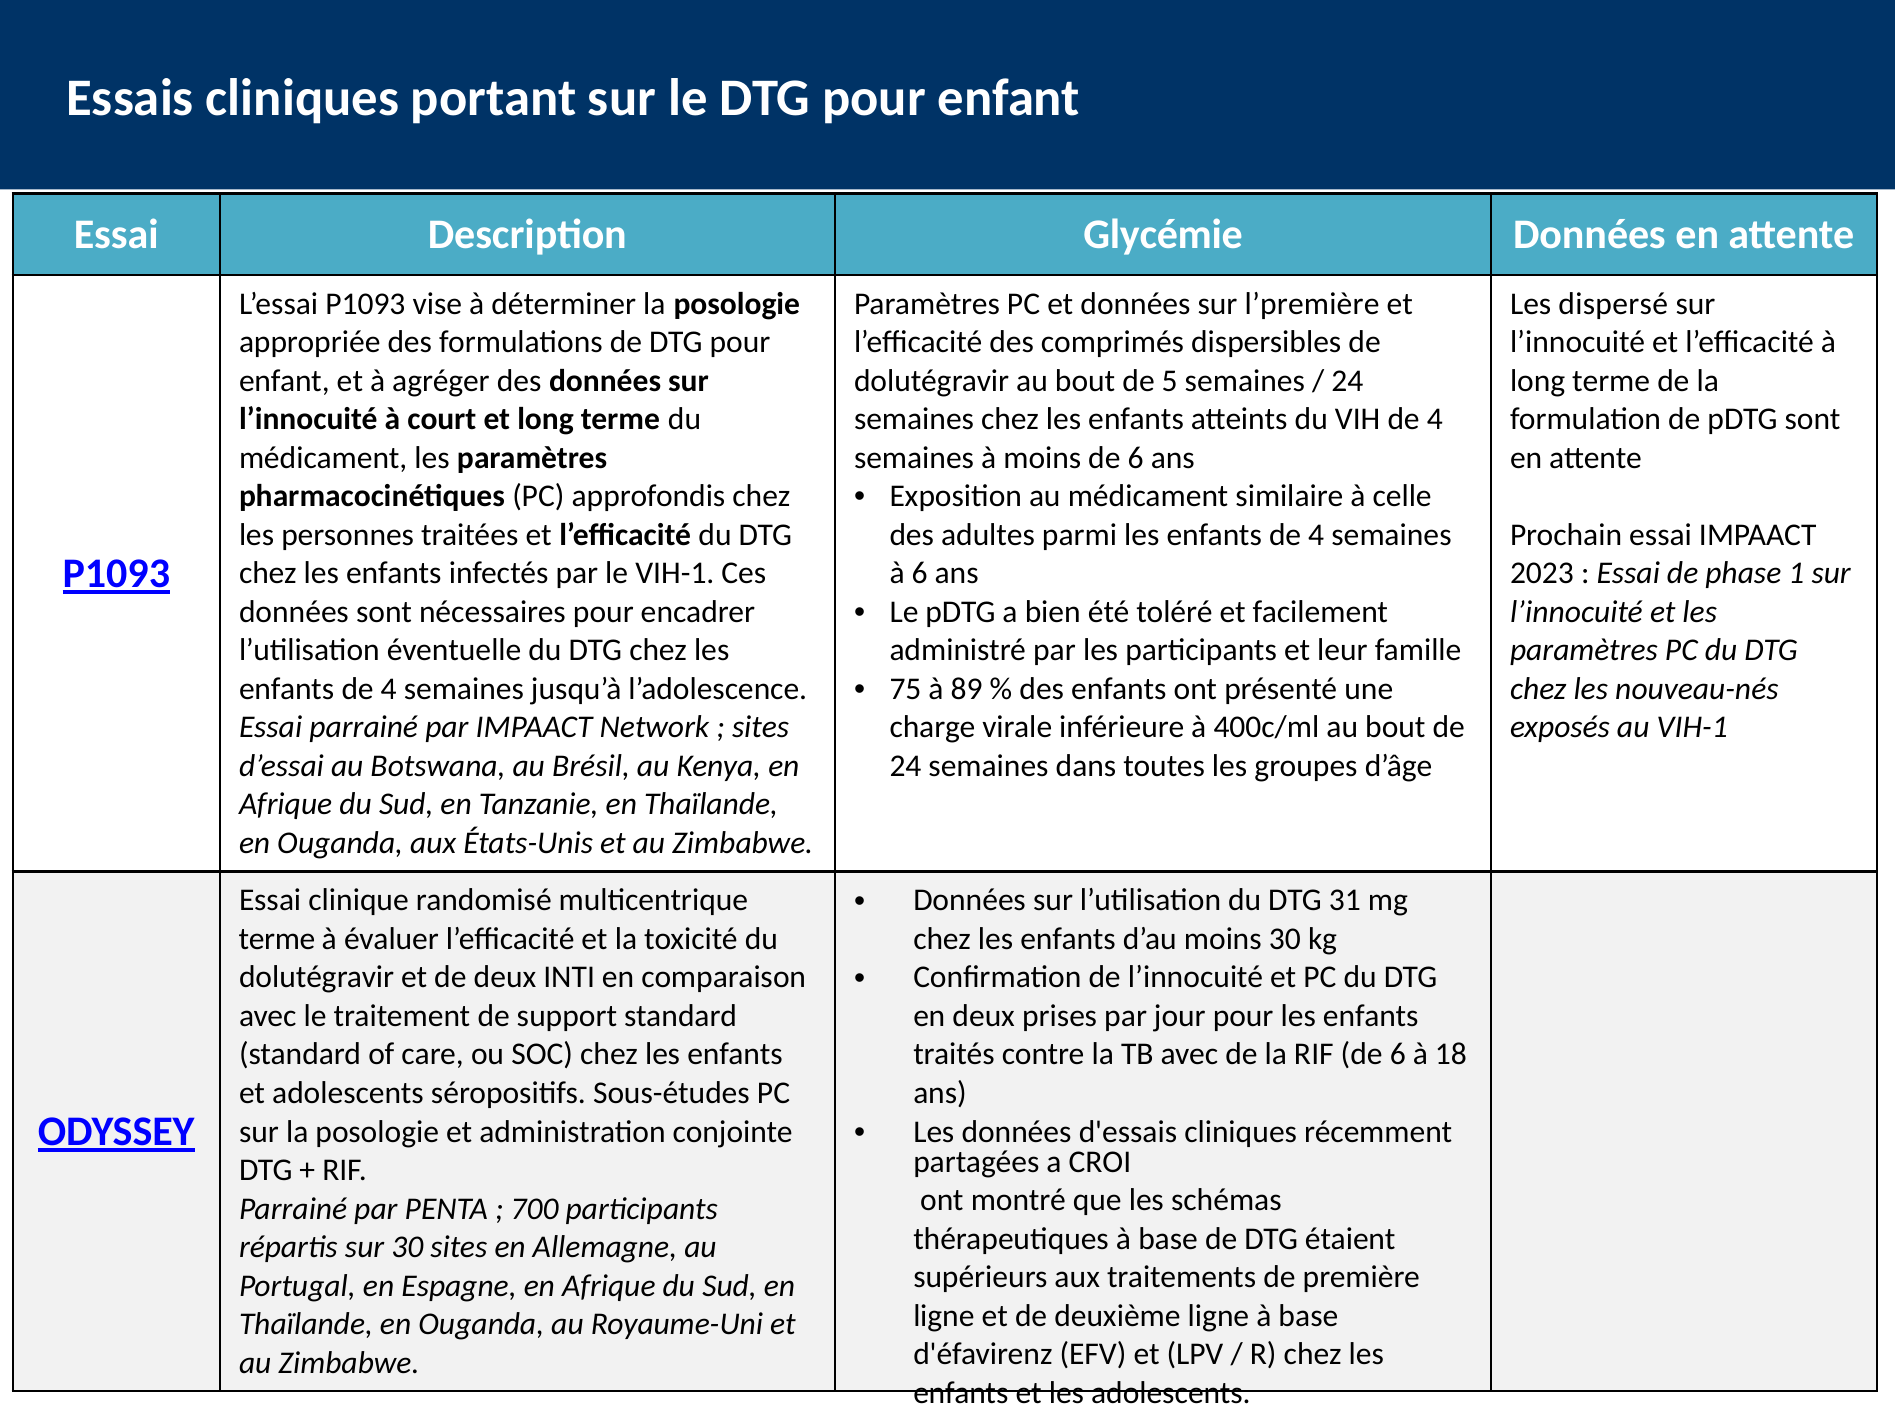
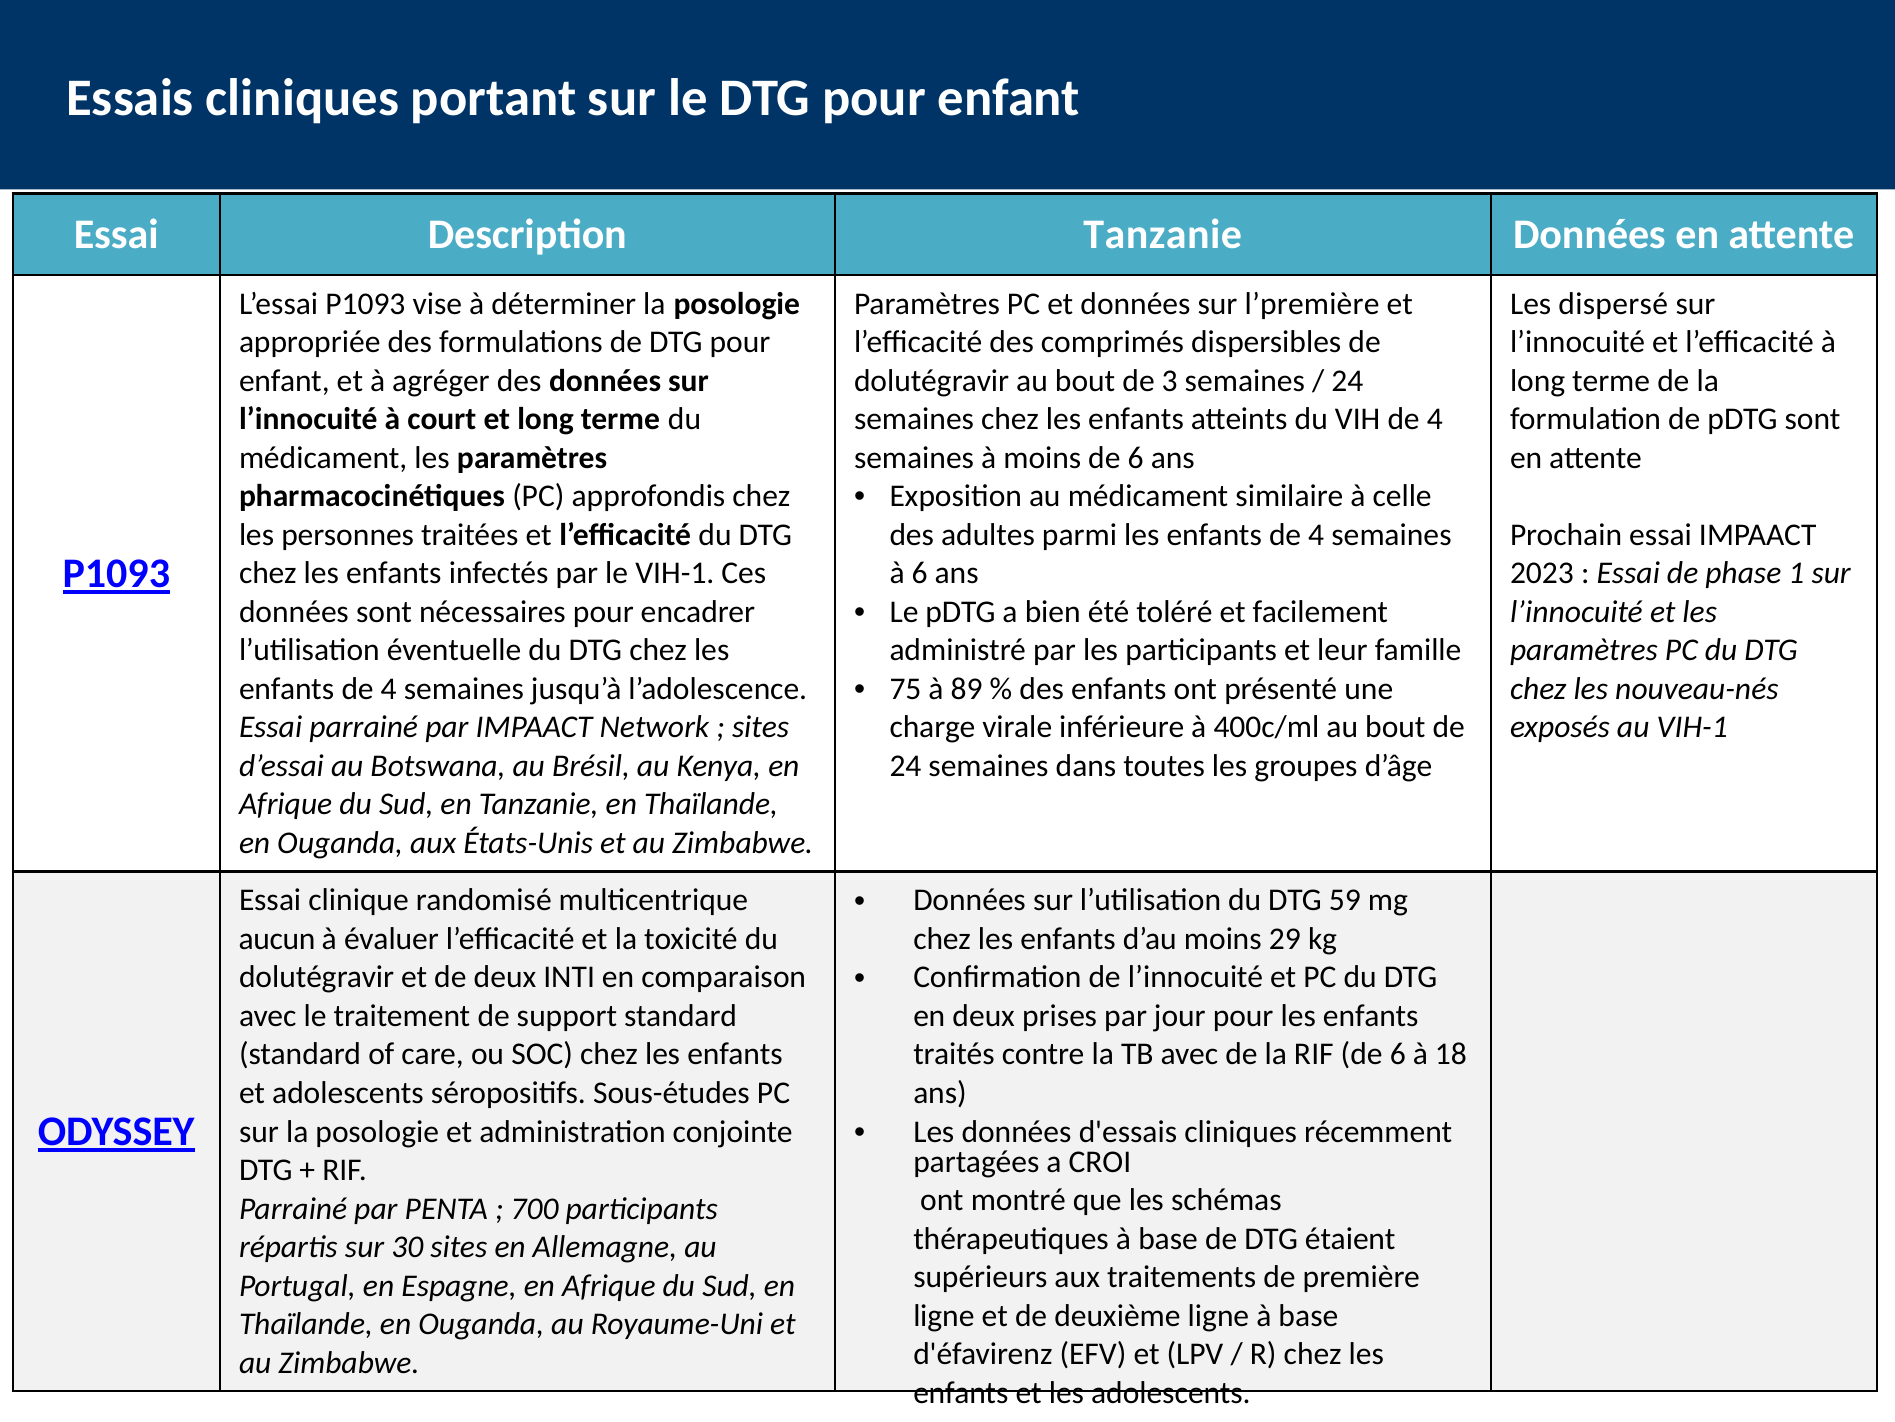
Description Glycémie: Glycémie -> Tanzanie
5: 5 -> 3
31: 31 -> 59
terme at (277, 939): terme -> aucun
moins 30: 30 -> 29
